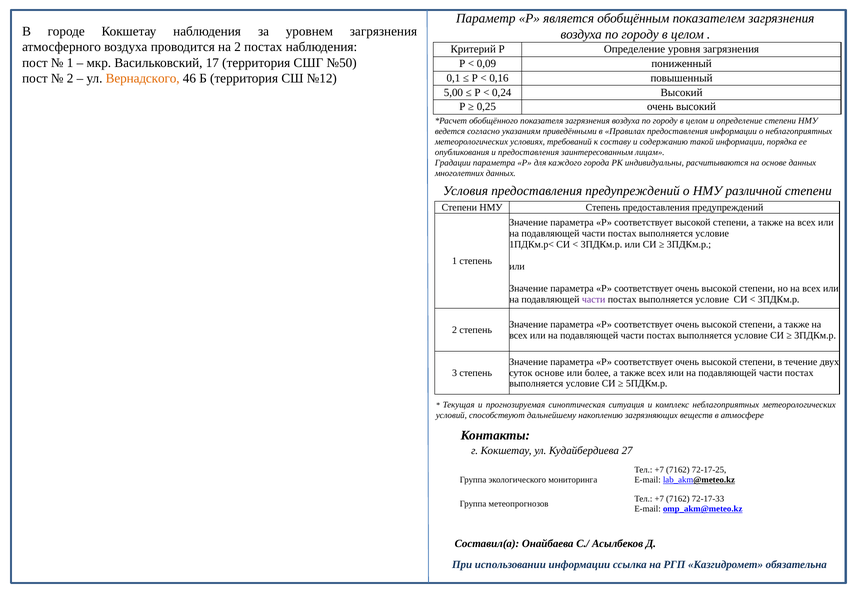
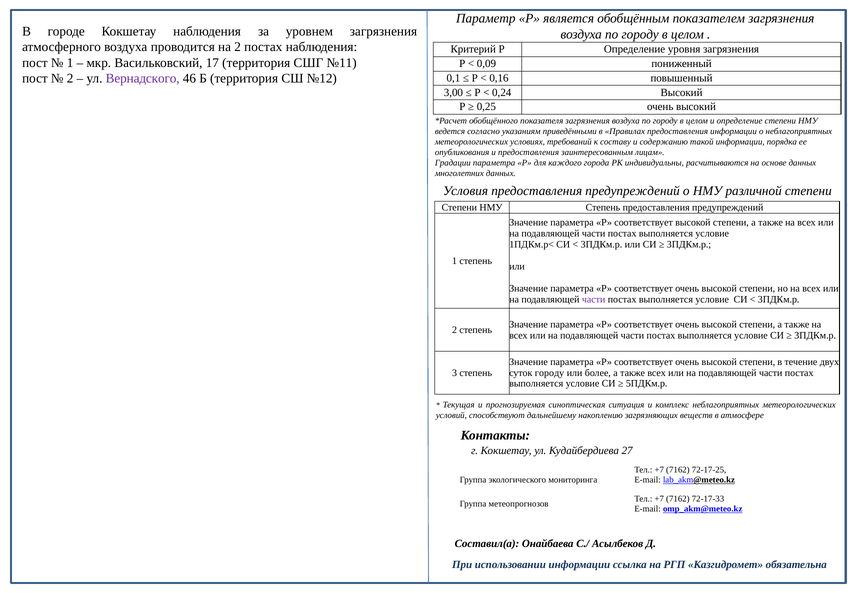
№50: №50 -> №11
Вернадского colour: orange -> purple
5,00: 5,00 -> 3,00
суток основе: основе -> городу
